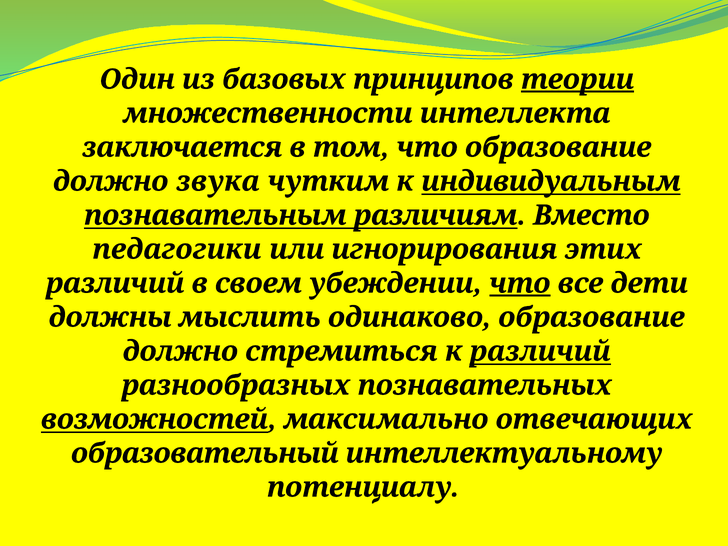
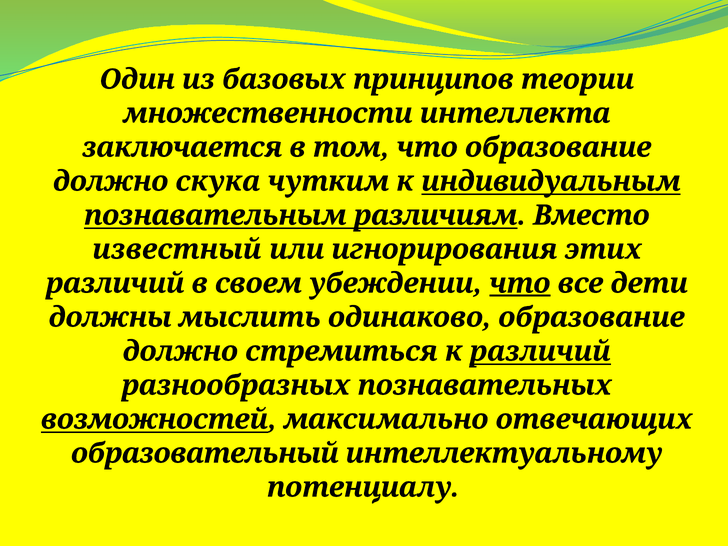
теории underline: present -> none
звука: звука -> скука
педагогики: педагогики -> известный
